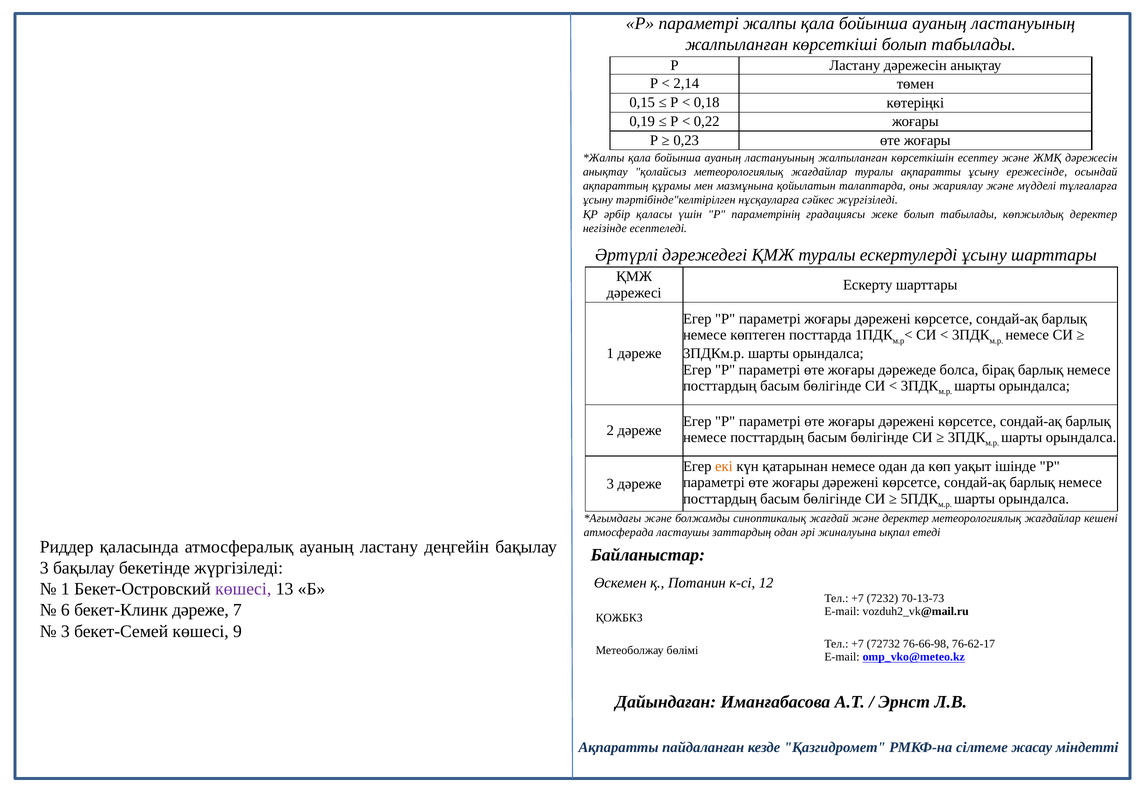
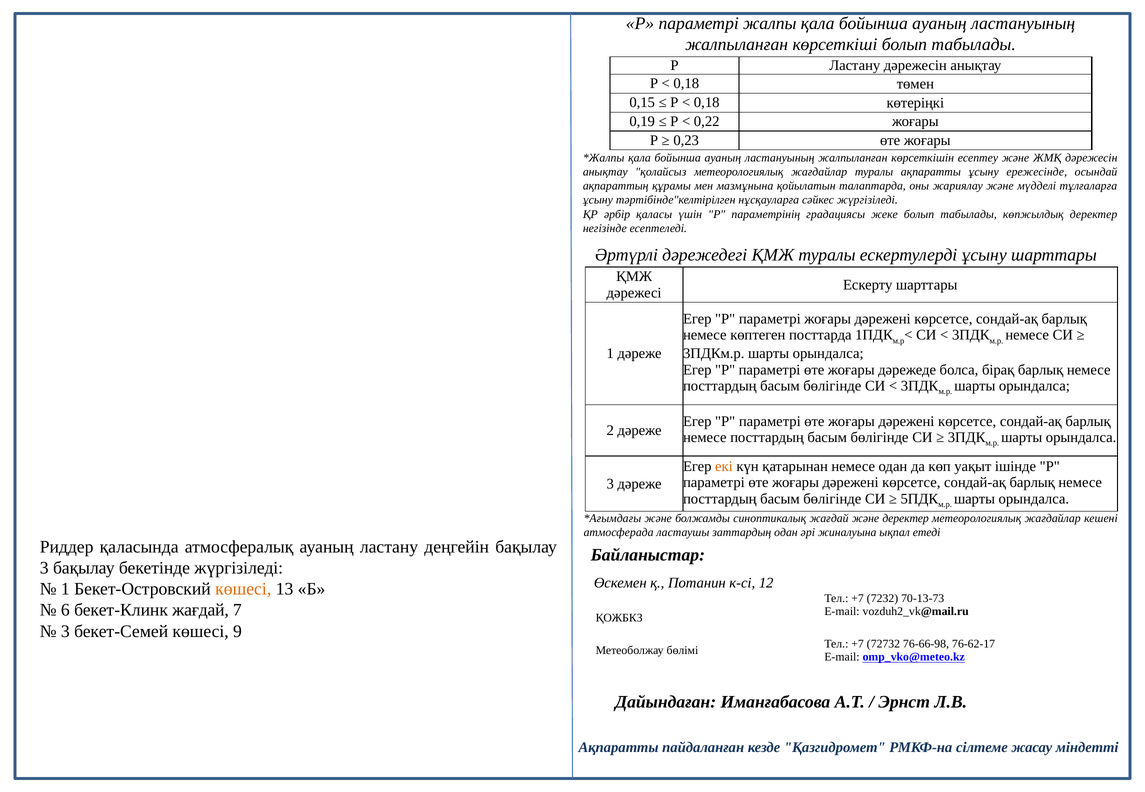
2,14 at (686, 84): 2,14 -> 0,18
көшесі at (243, 589) colour: purple -> orange
бекет-Клинк дәреже: дәреже -> жағдай
